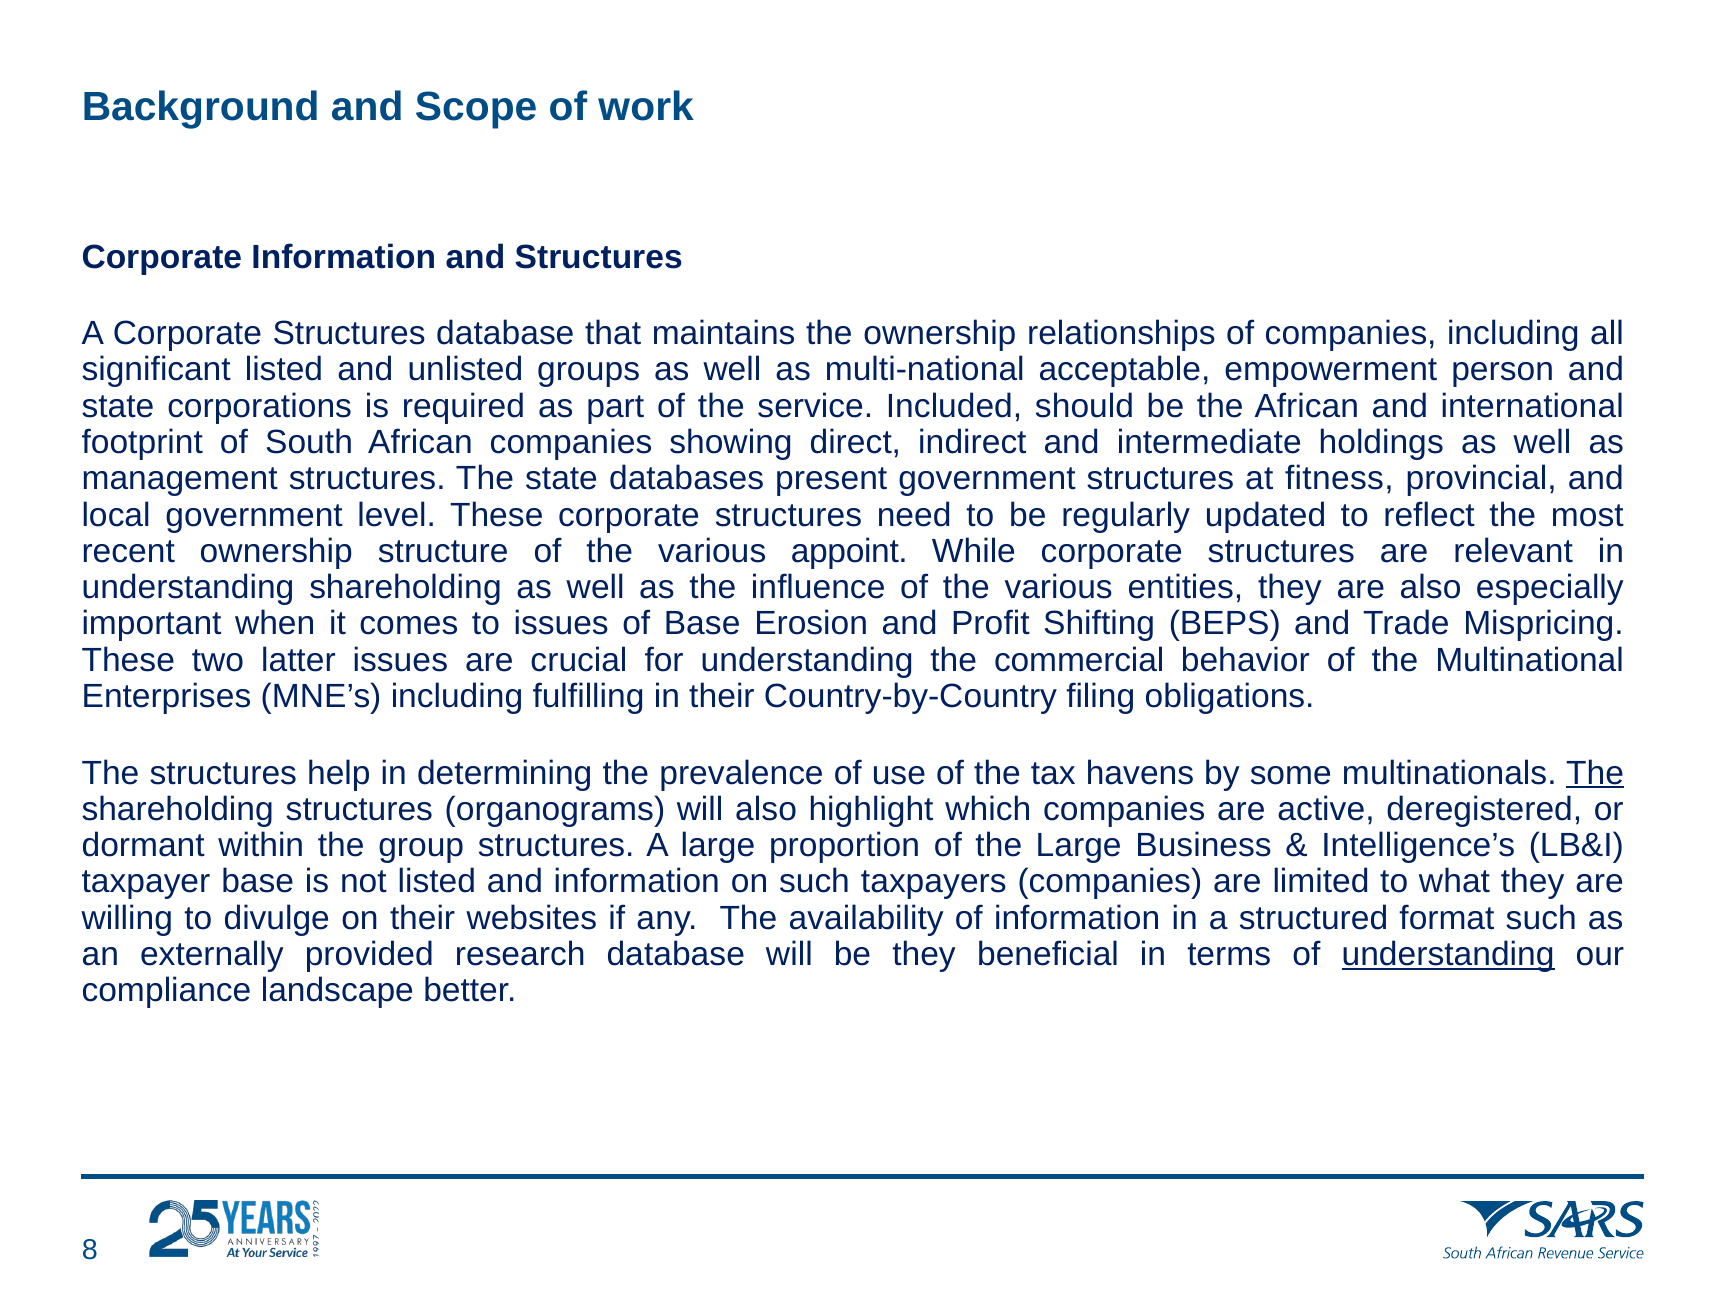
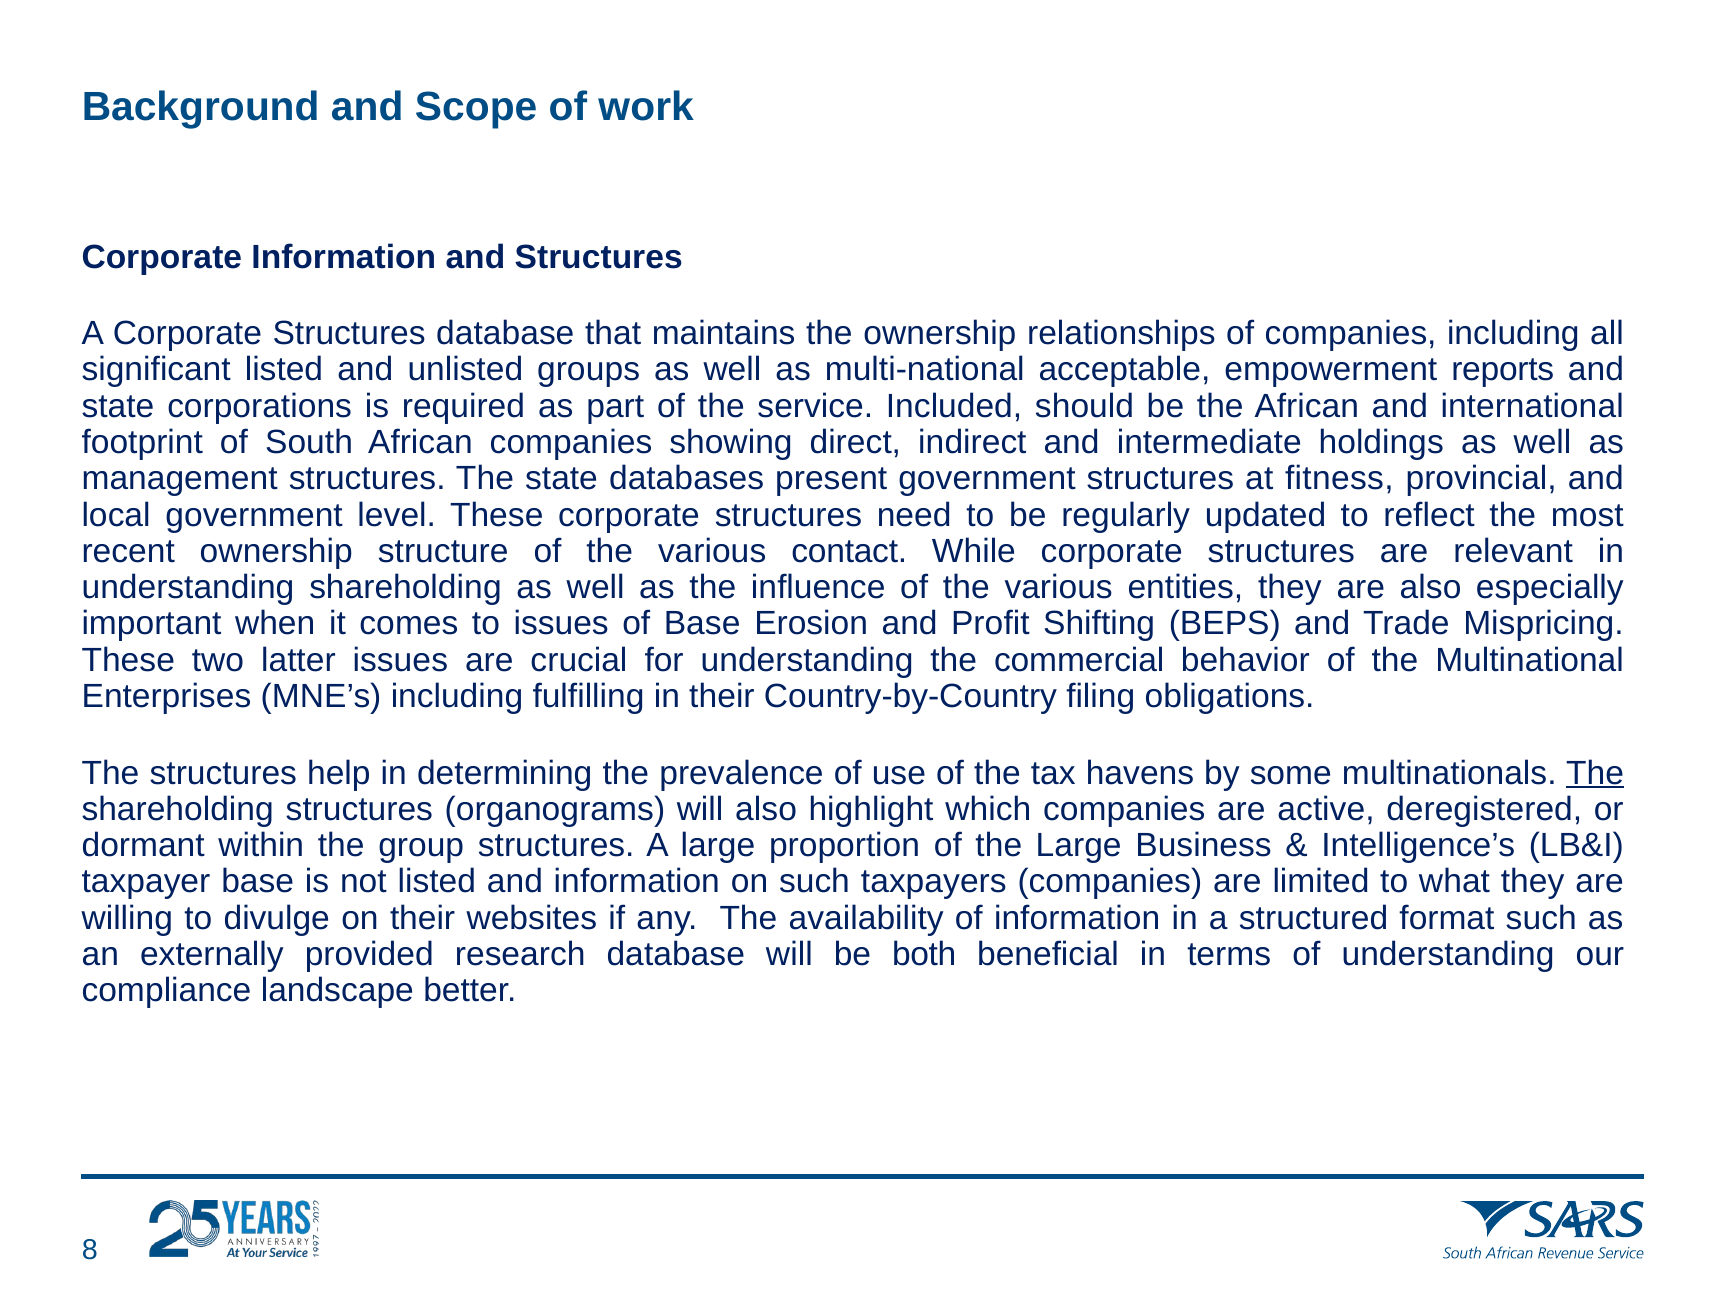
person: person -> reports
appoint: appoint -> contact
be they: they -> both
understanding at (1448, 954) underline: present -> none
